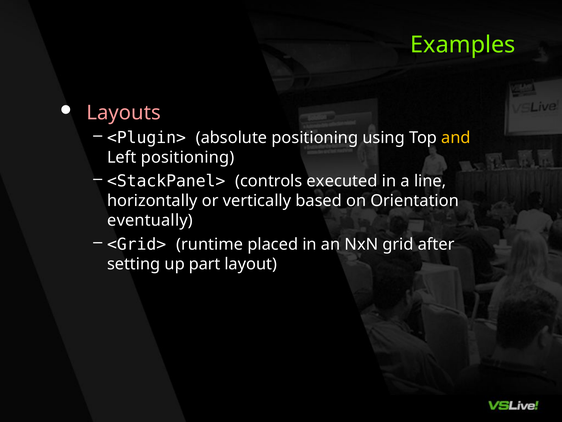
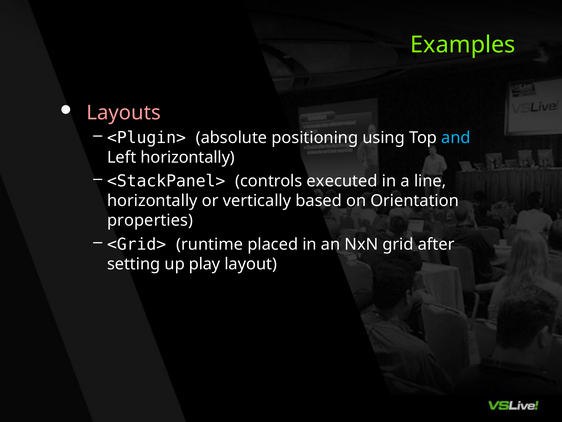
and colour: yellow -> light blue
Left positioning: positioning -> horizontally
eventually: eventually -> properties
part: part -> play
